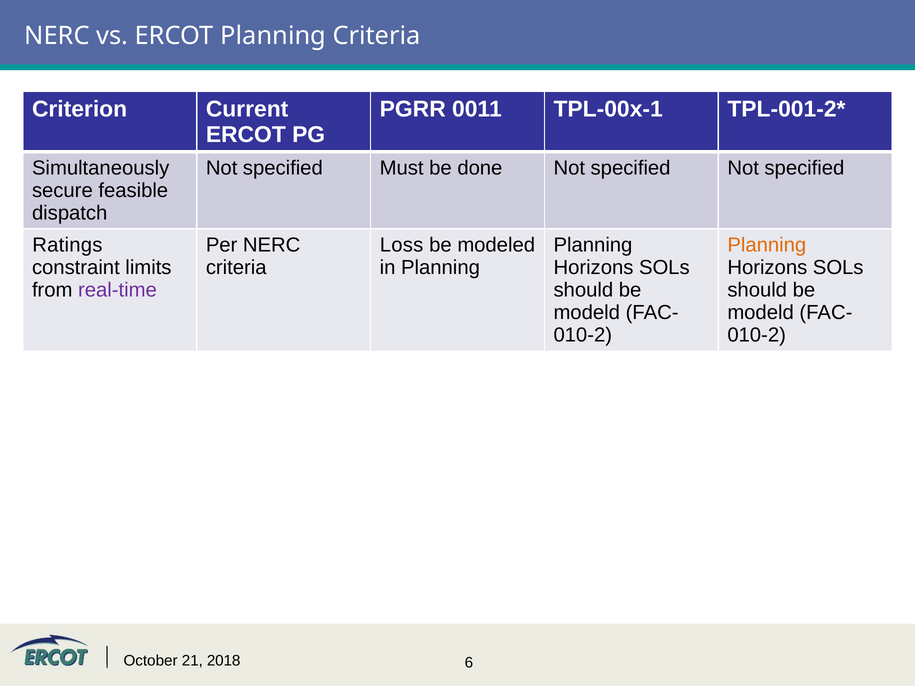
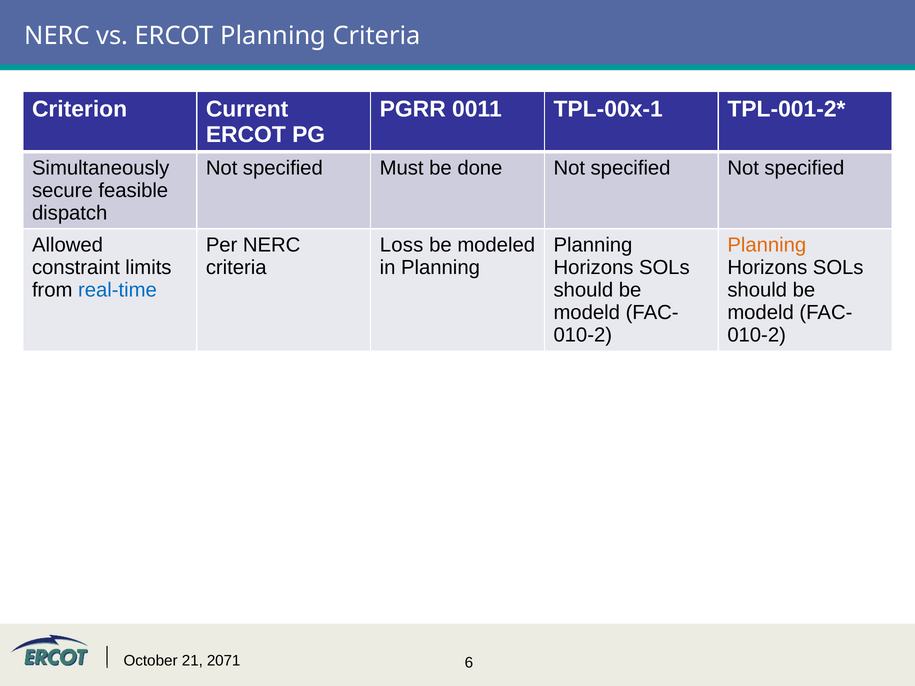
Ratings: Ratings -> Allowed
real-time colour: purple -> blue
2018: 2018 -> 2071
